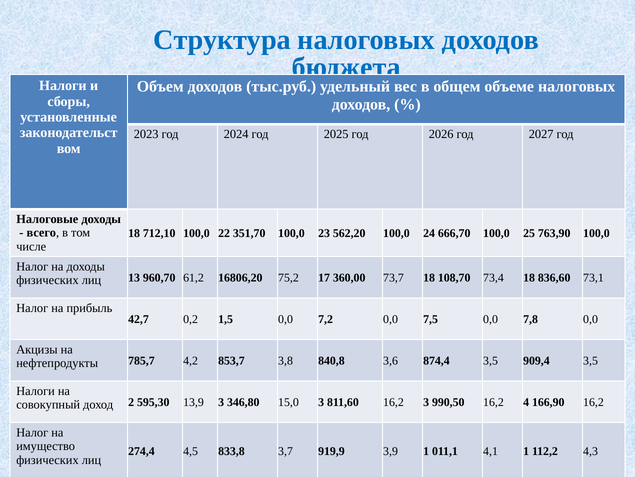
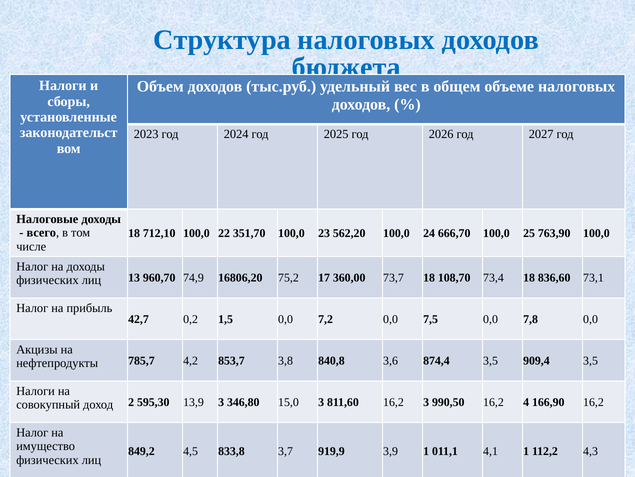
61,2: 61,2 -> 74,9
274,4: 274,4 -> 849,2
